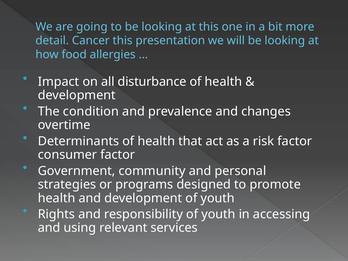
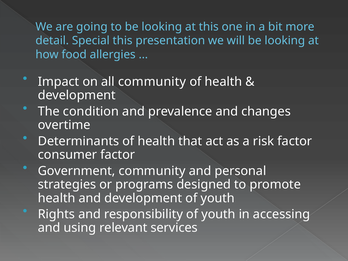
Cancer: Cancer -> Special
all disturbance: disturbance -> community
